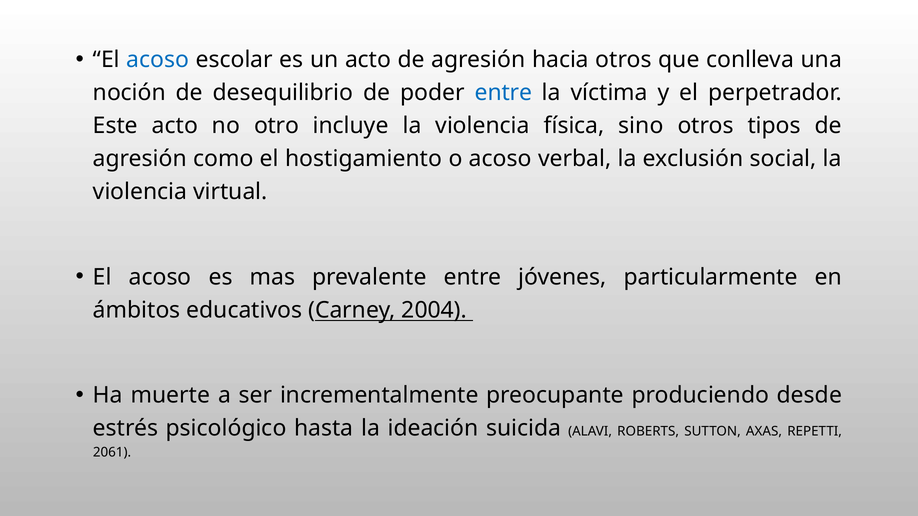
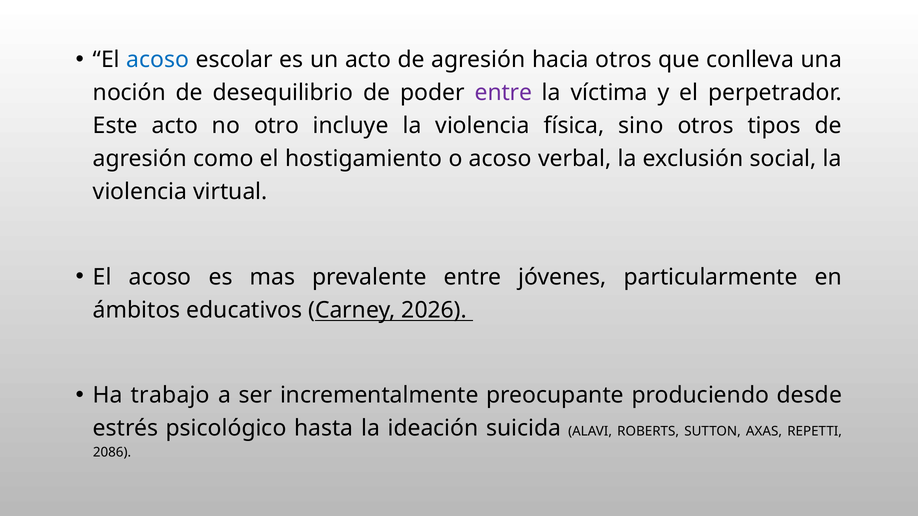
entre at (503, 93) colour: blue -> purple
2004: 2004 -> 2026
muerte: muerte -> trabajo
2061: 2061 -> 2086
